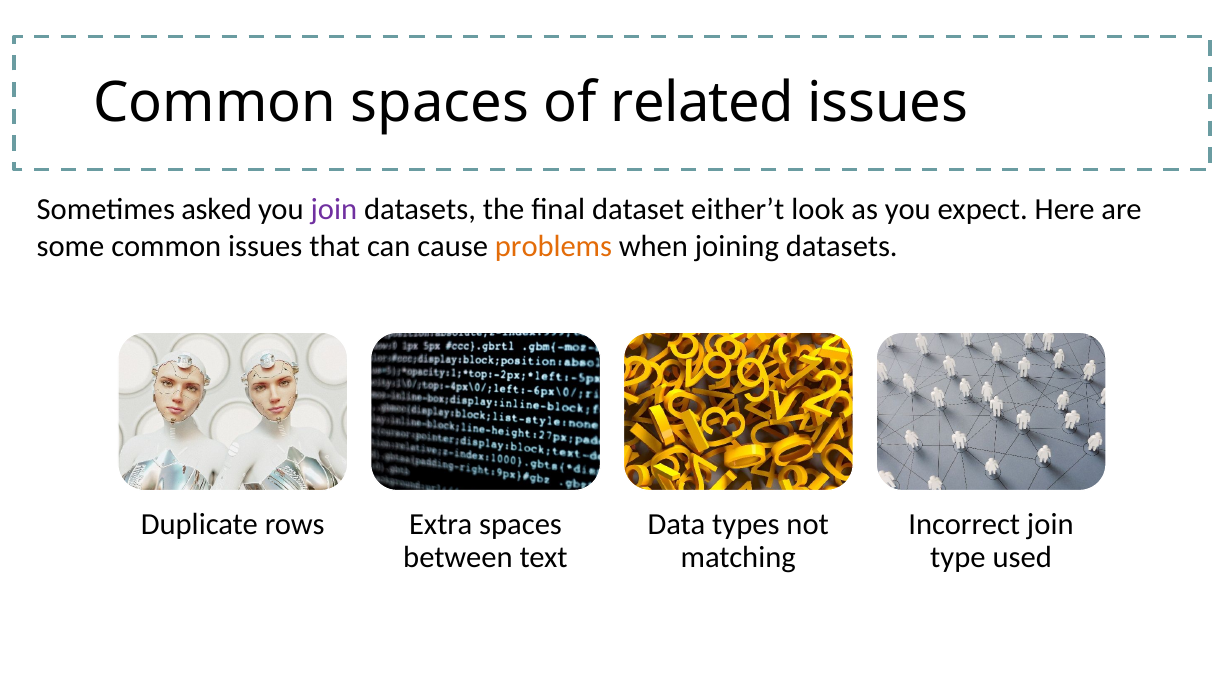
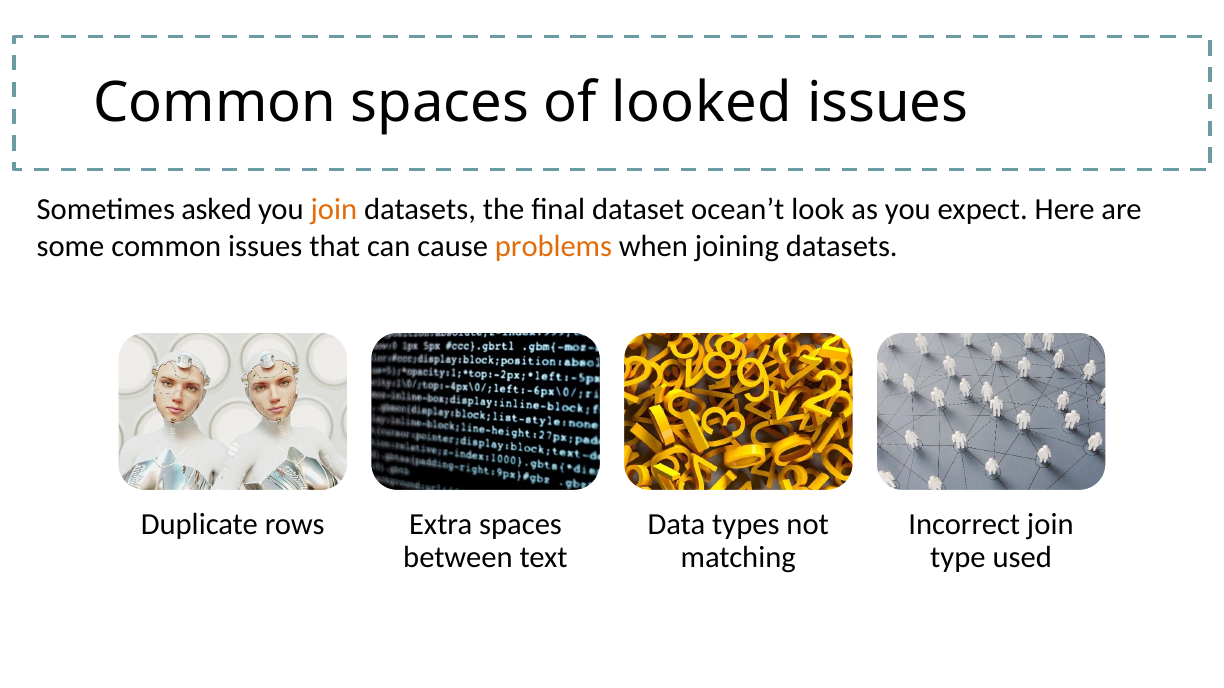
related: related -> looked
join at (334, 210) colour: purple -> orange
either’t: either’t -> ocean’t
